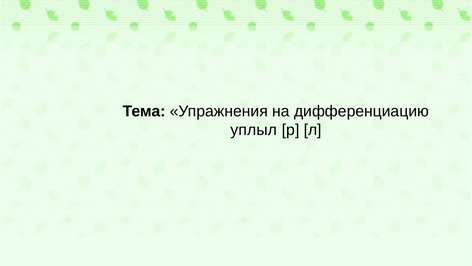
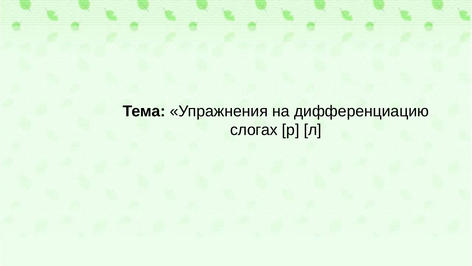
уплыл: уплыл -> слогах
